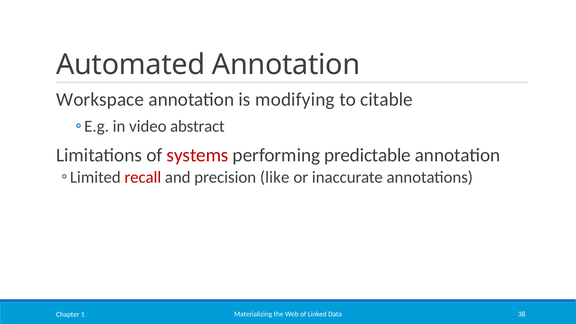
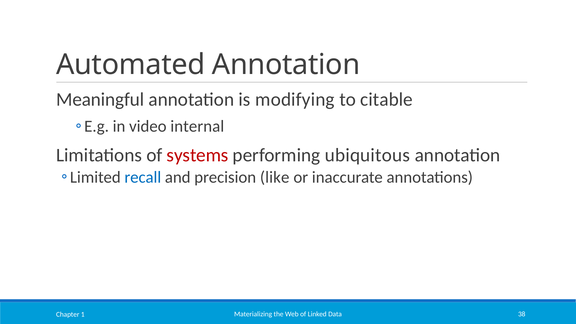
Workspace: Workspace -> Meaningful
abstract: abstract -> internal
predictable: predictable -> ubiquitous
recall colour: red -> blue
